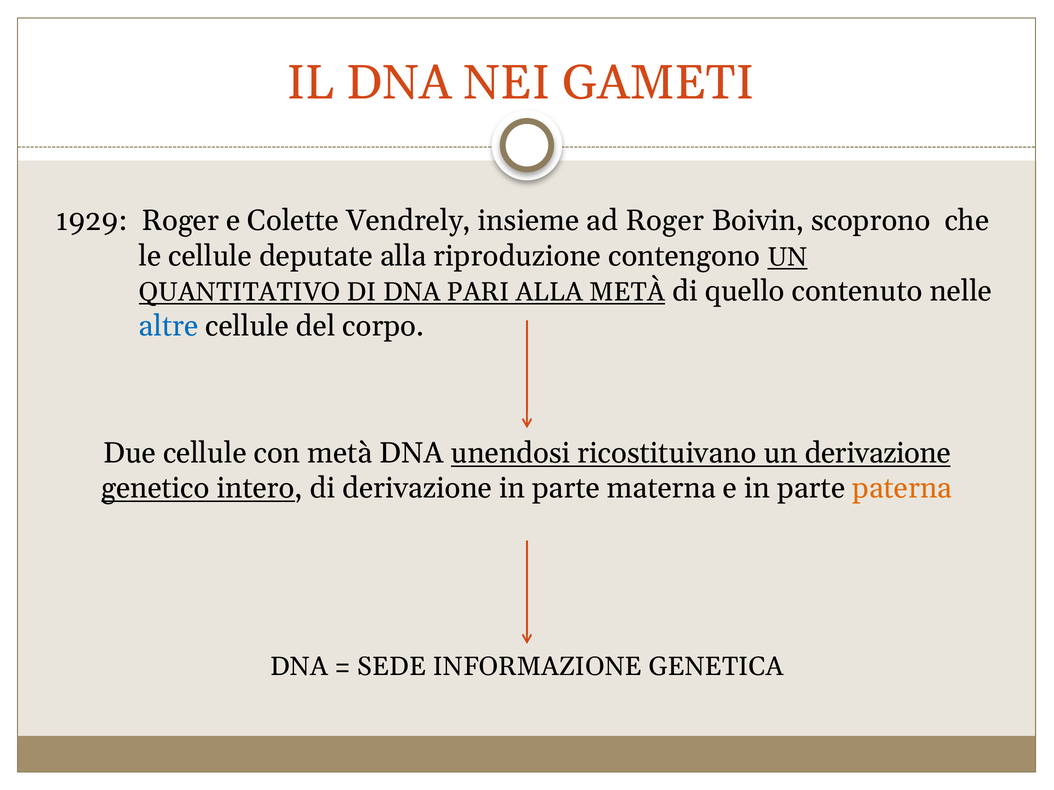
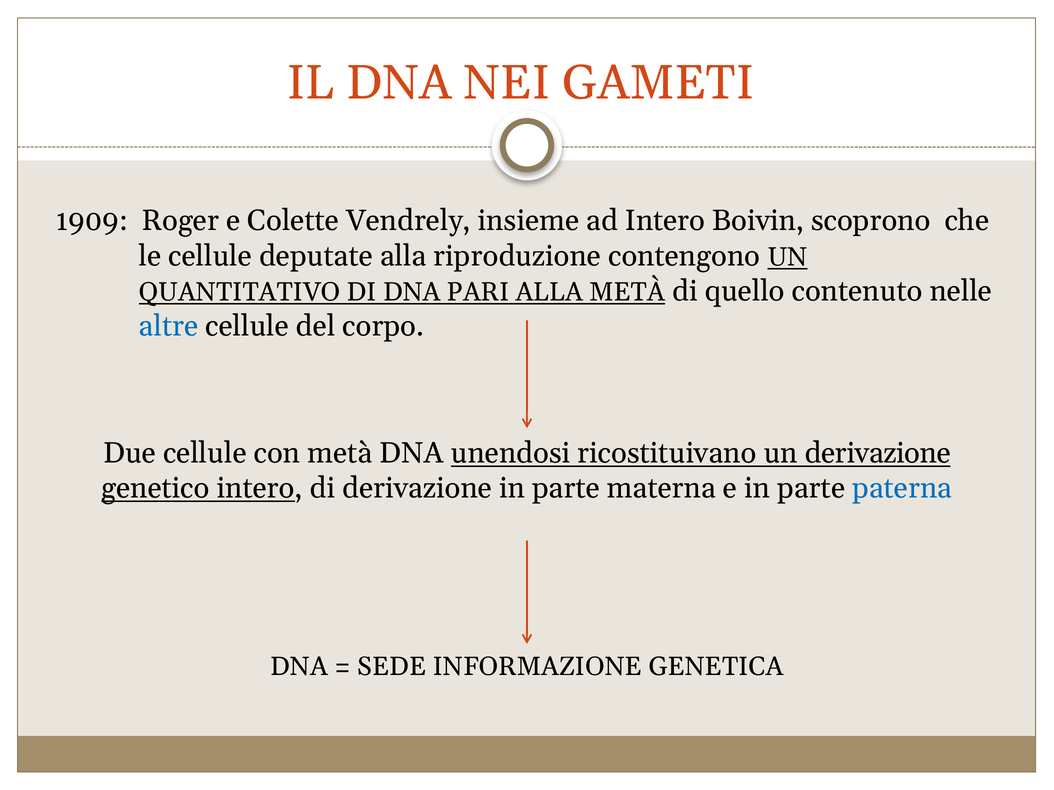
1929: 1929 -> 1909
ad Roger: Roger -> Intero
paterna colour: orange -> blue
